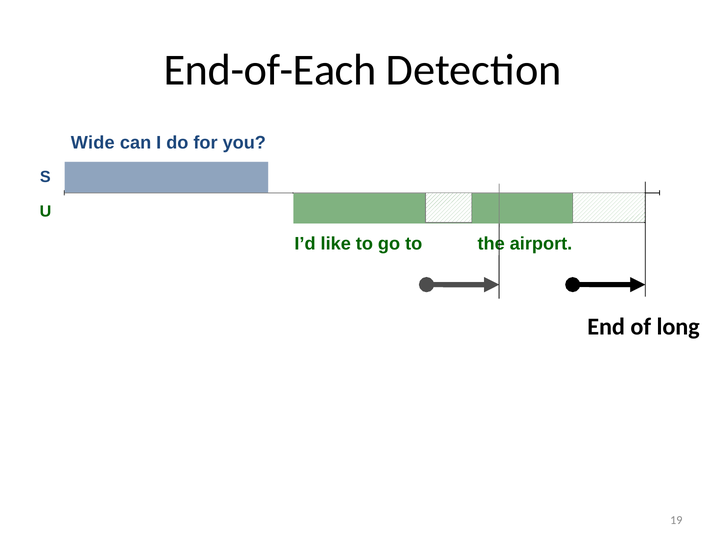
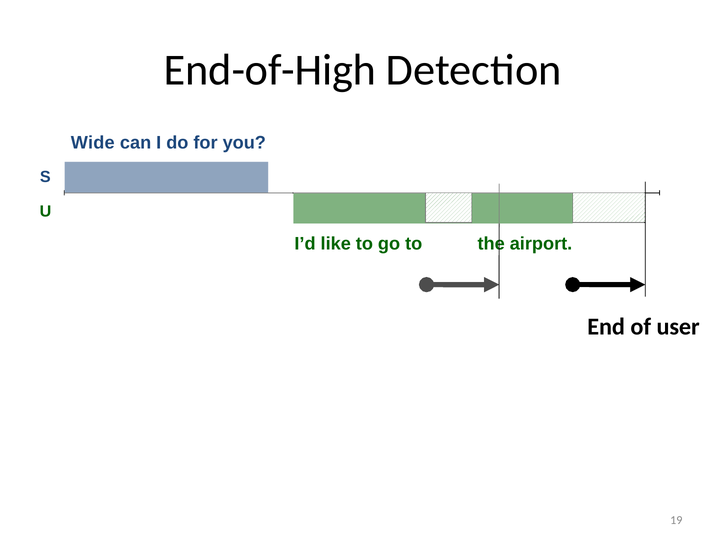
End-of-Each: End-of-Each -> End-of-High
long: long -> user
